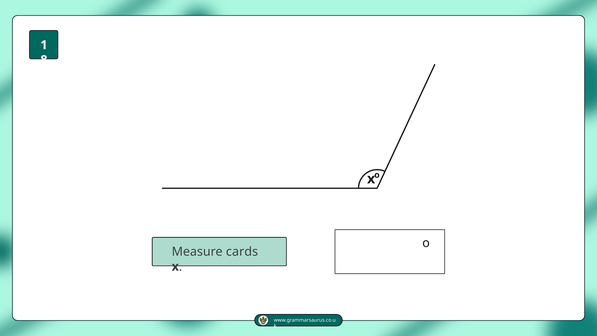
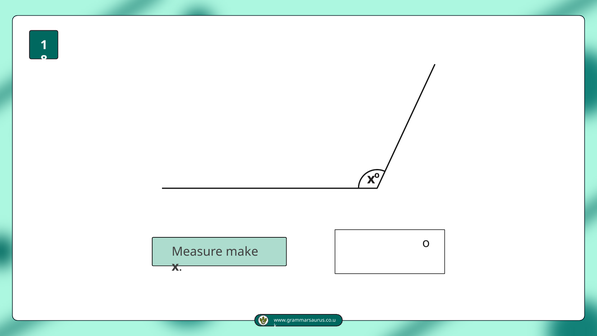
cards: cards -> make
